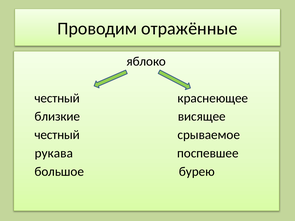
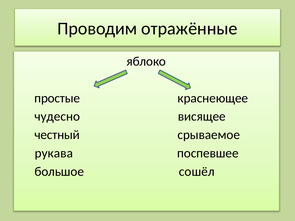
честный at (57, 98): честный -> простые
близкие: близкие -> чудесно
бурею: бурею -> сошёл
